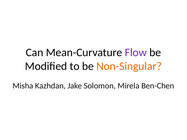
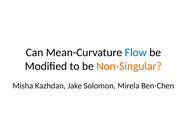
Flow colour: purple -> blue
